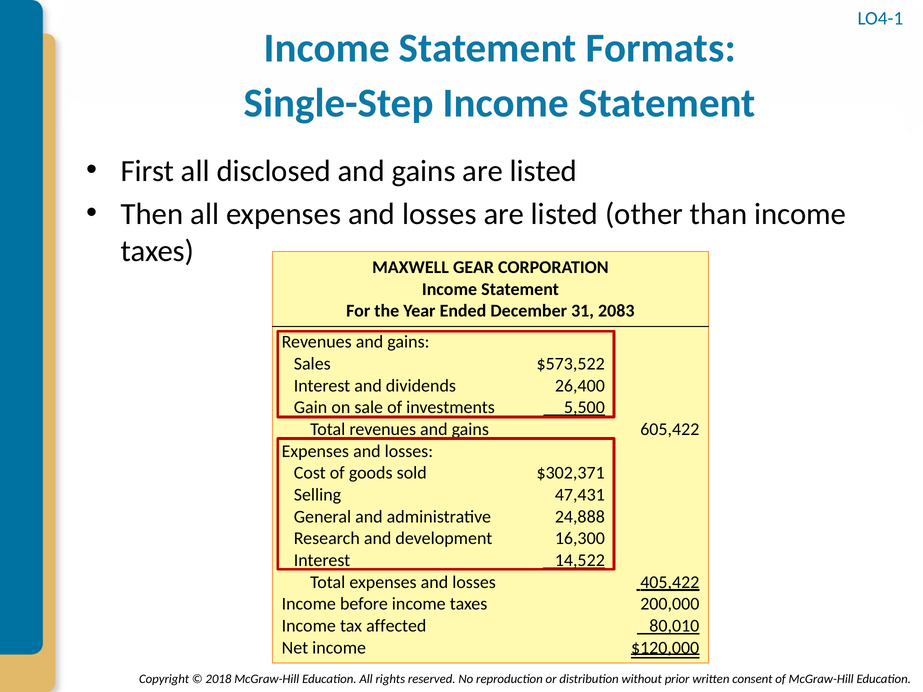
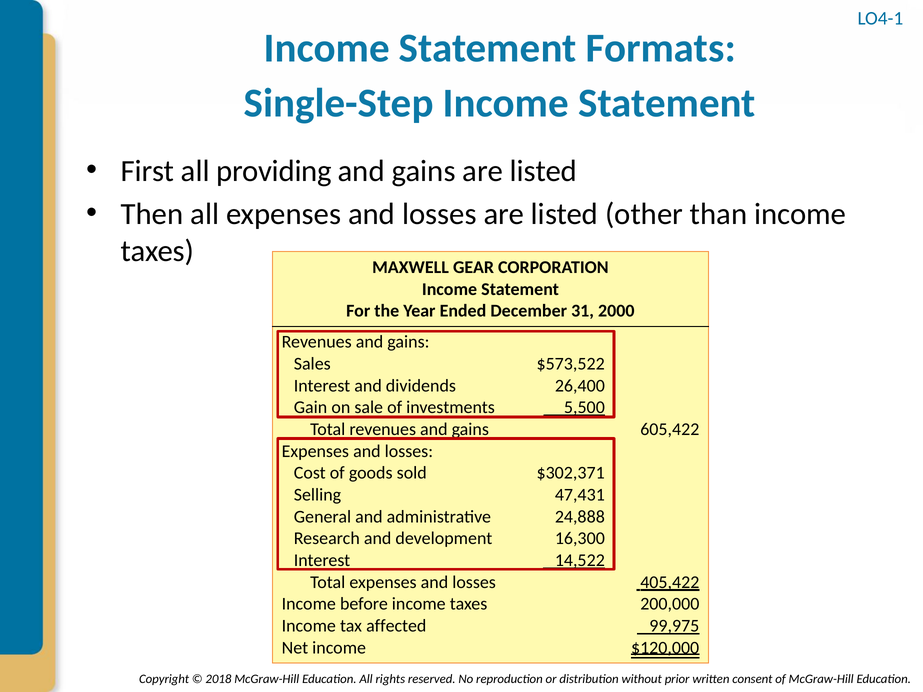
disclosed: disclosed -> providing
2083: 2083 -> 2000
80,010: 80,010 -> 99,975
